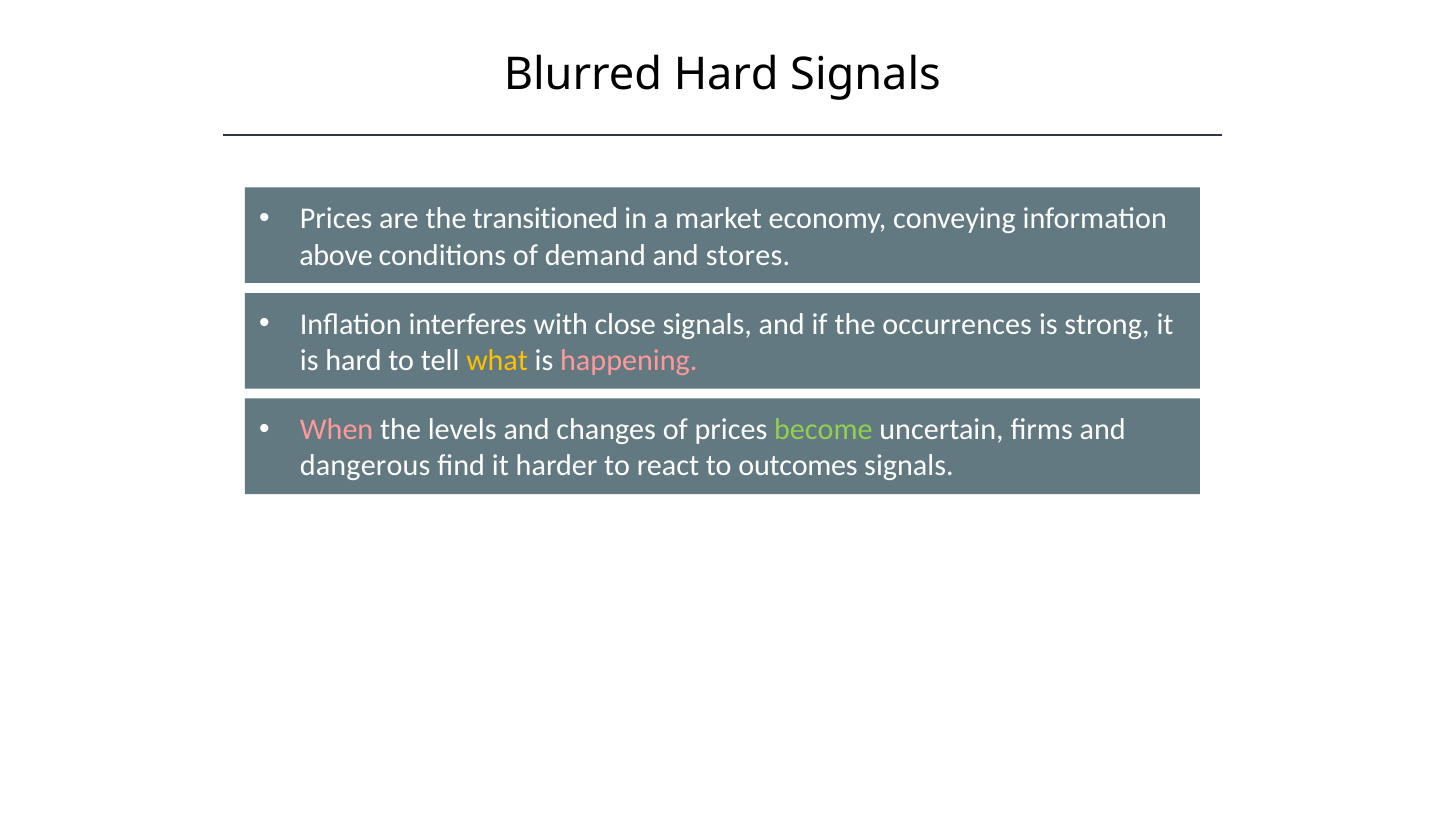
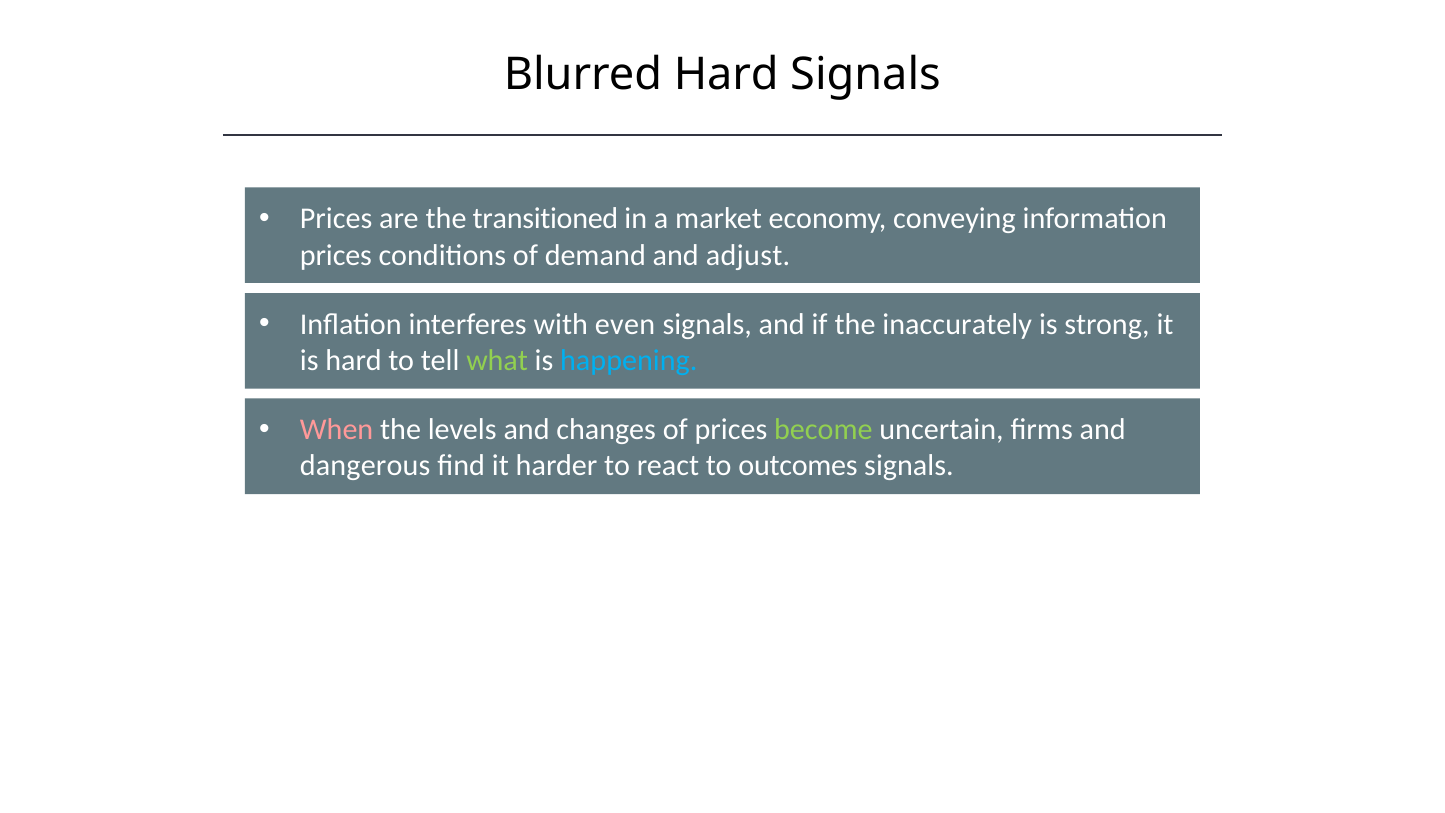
above at (336, 255): above -> prices
stores: stores -> adjust
close: close -> even
occurrences: occurrences -> inaccurately
what colour: yellow -> light green
happening colour: pink -> light blue
